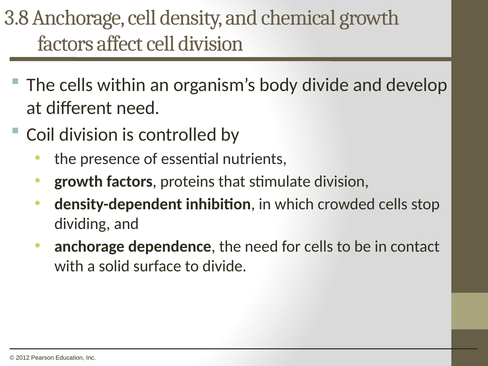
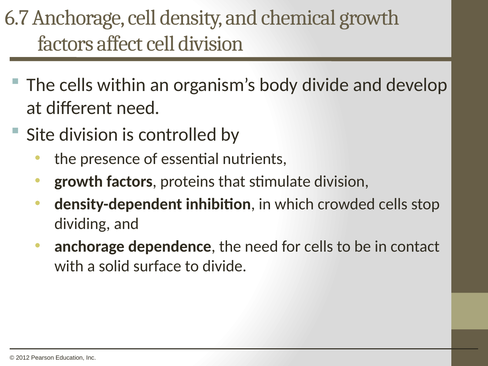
3.8: 3.8 -> 6.7
Coil: Coil -> Site
